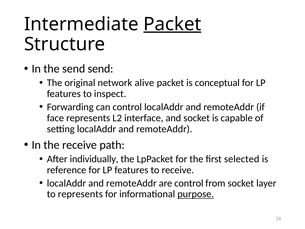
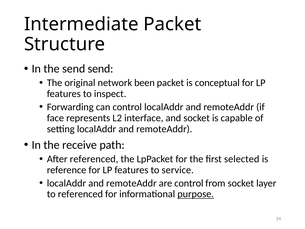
Packet at (172, 24) underline: present -> none
alive: alive -> been
After individually: individually -> referenced
to receive: receive -> service
to represents: represents -> referenced
